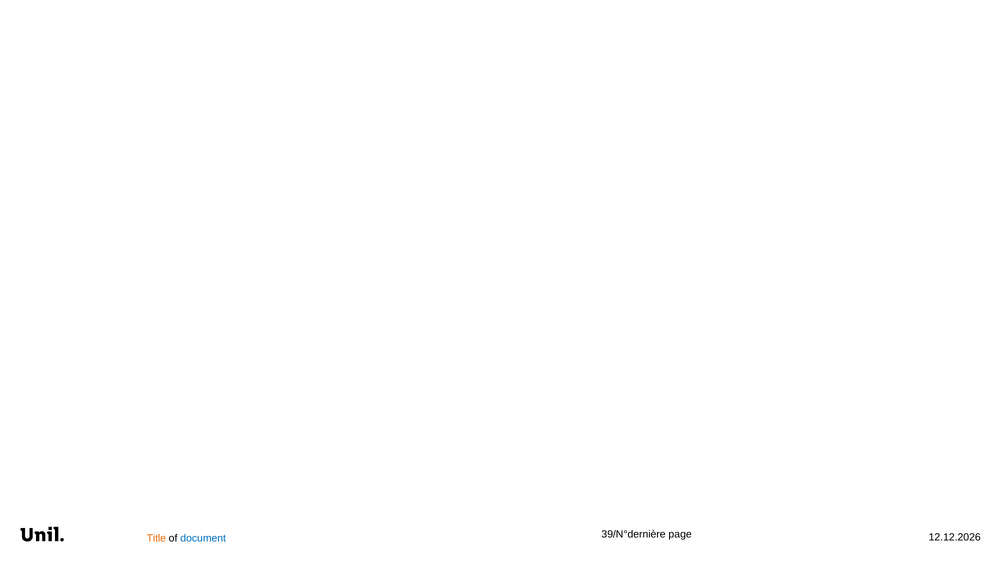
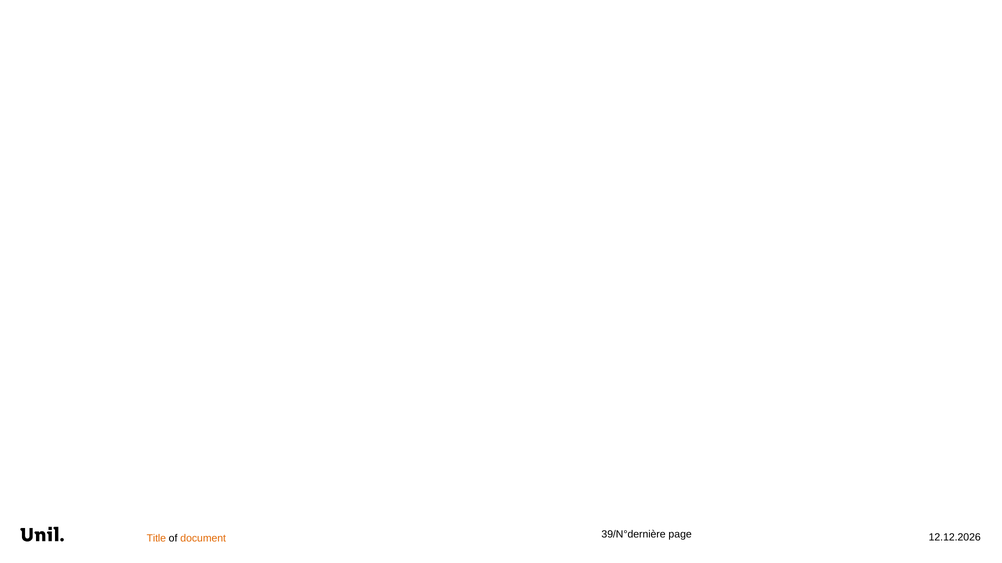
document colour: blue -> orange
